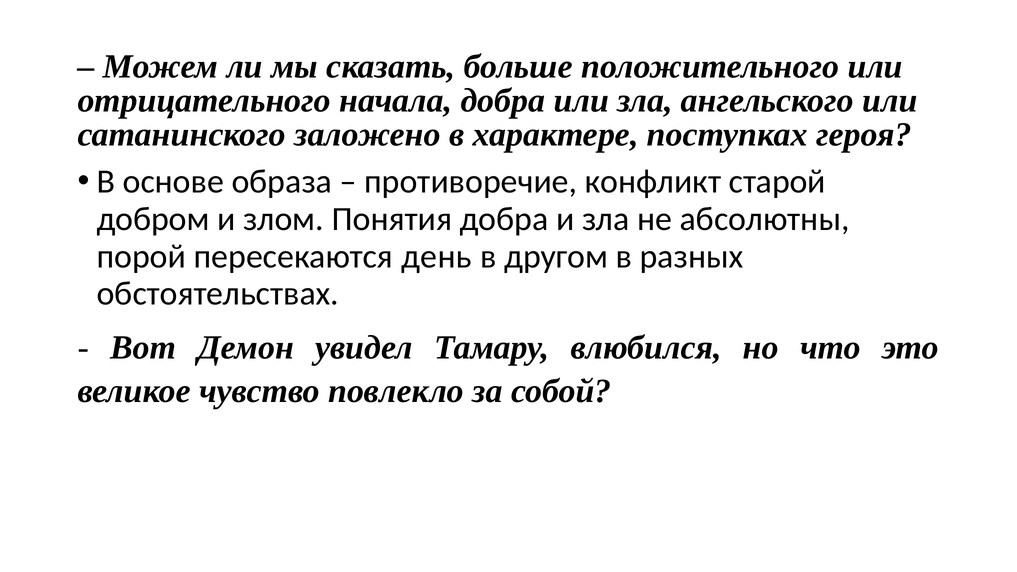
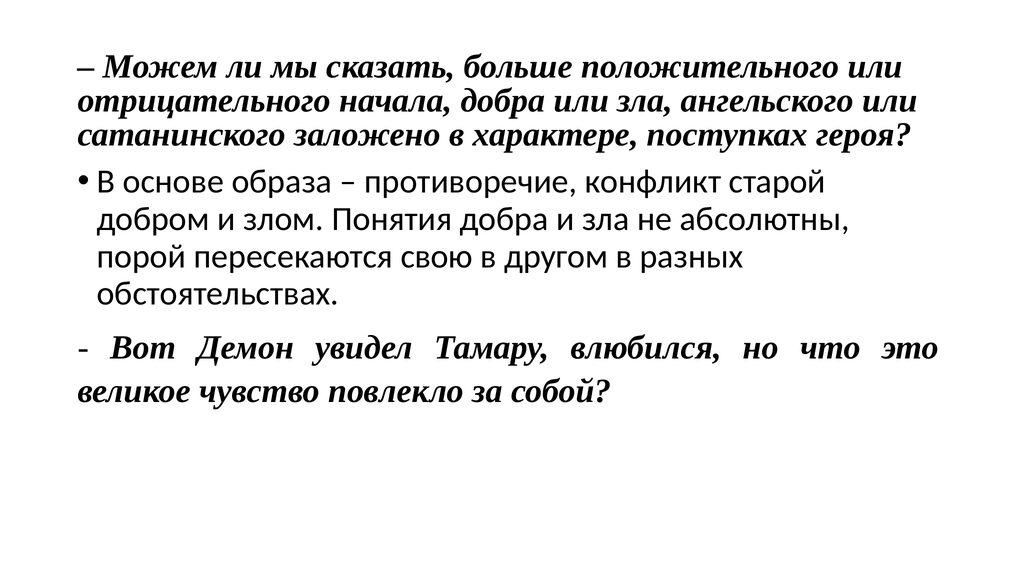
день: день -> свою
